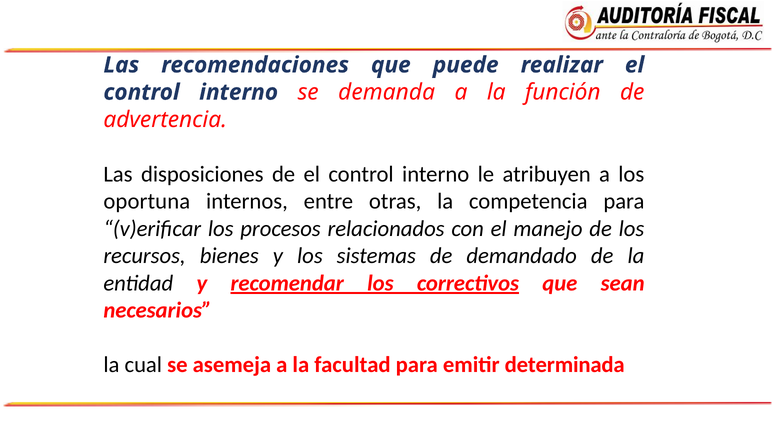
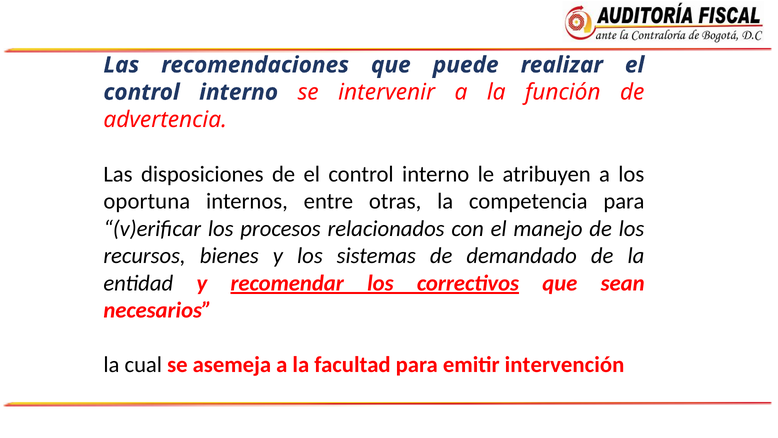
demanda: demanda -> intervenir
determinada: determinada -> intervención
